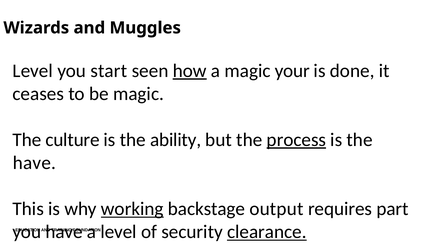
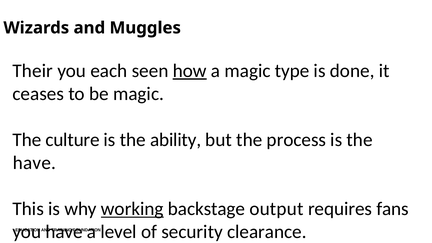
Level at (33, 71): Level -> Their
start: start -> each
your: your -> type
process underline: present -> none
part: part -> fans
clearance underline: present -> none
